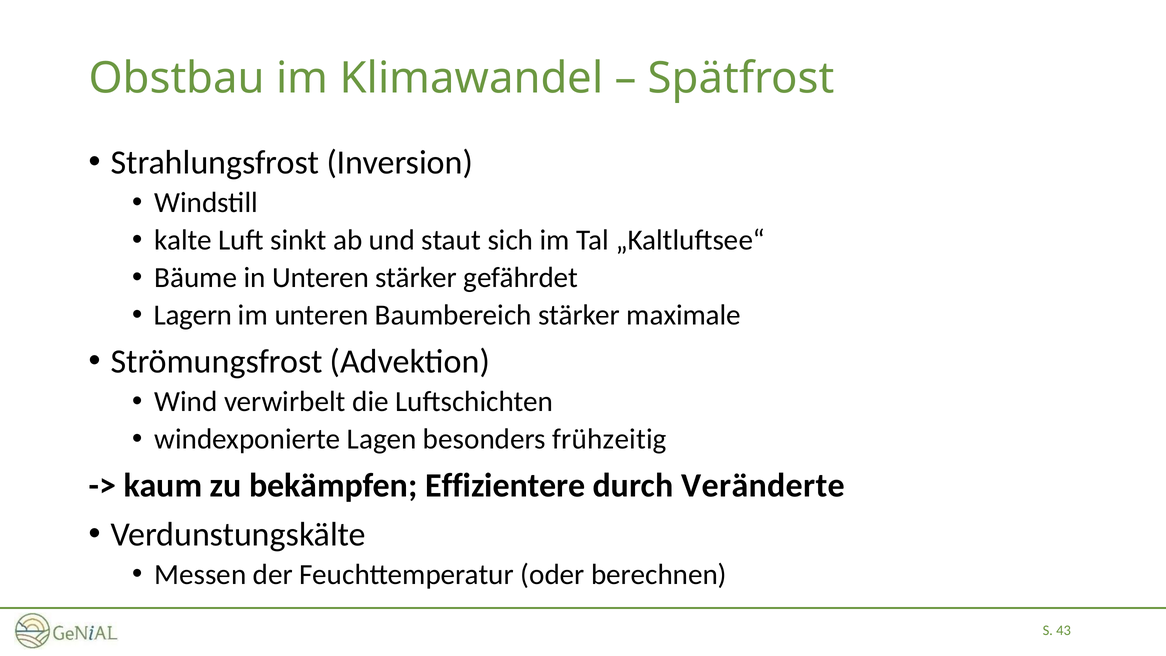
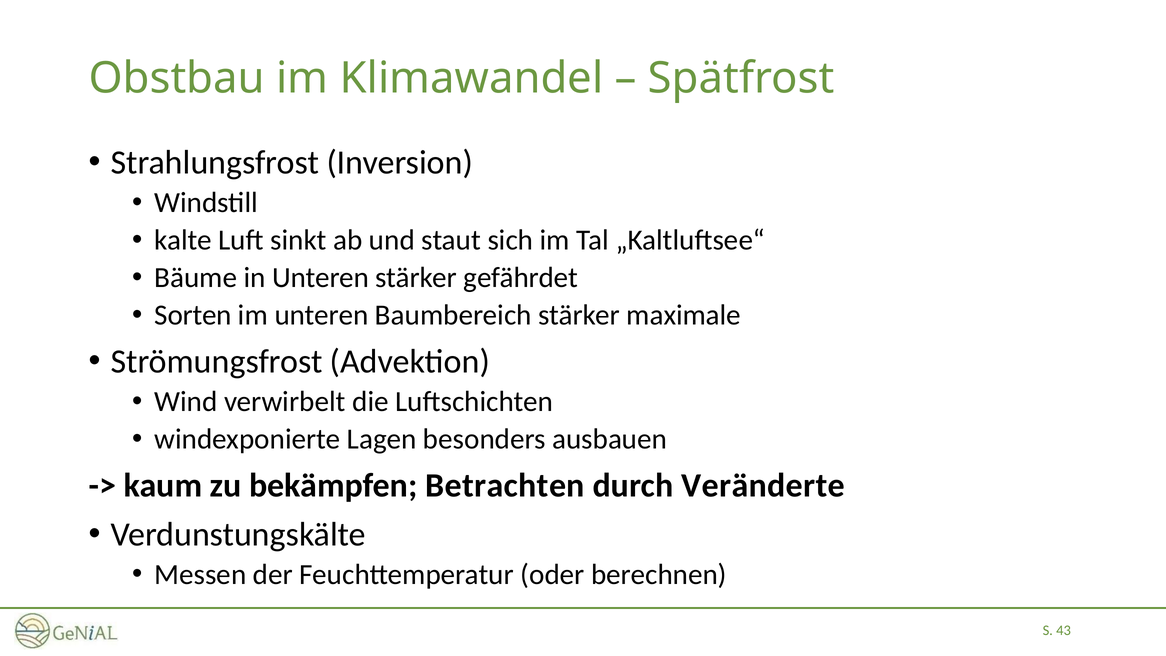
Lagern: Lagern -> Sorten
frühzeitig: frühzeitig -> ausbauen
Effizientere: Effizientere -> Betrachten
